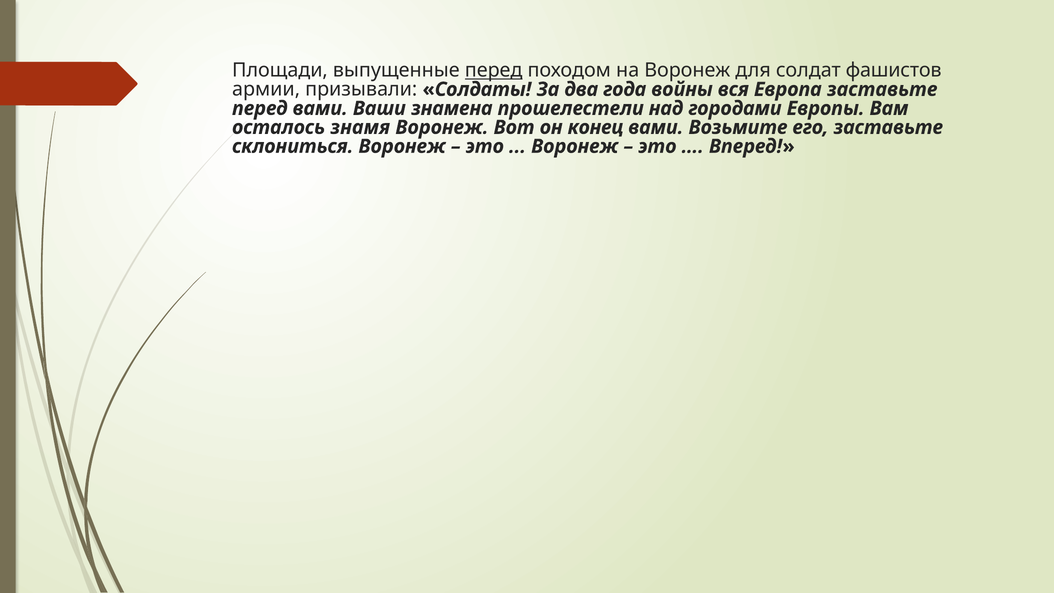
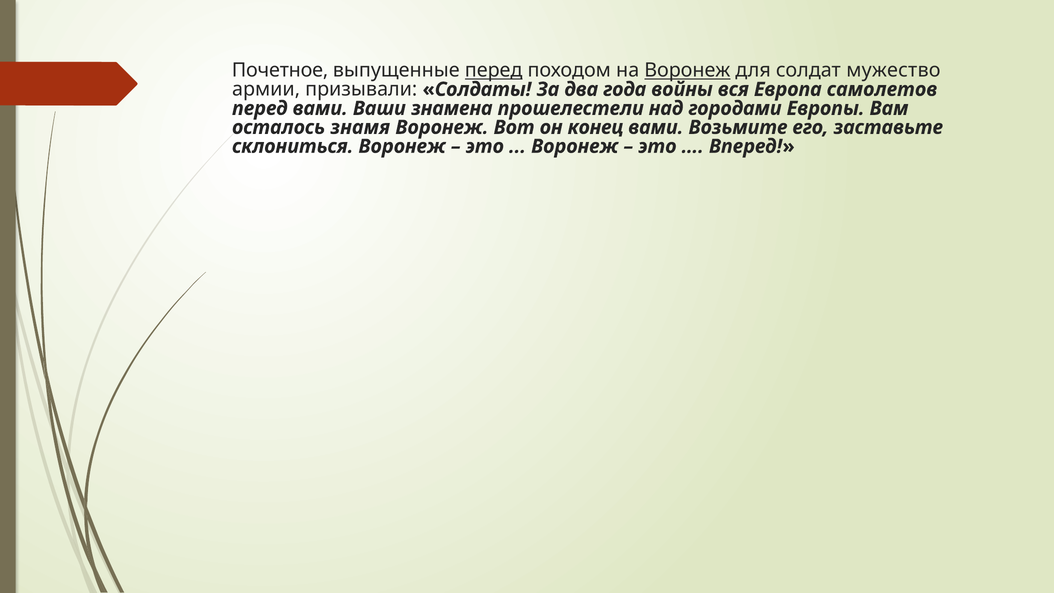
Площади: Площади -> Почетное
Воронеж at (687, 70) underline: none -> present
фашистов: фашистов -> мужество
Европа заставьте: заставьте -> самолетов
